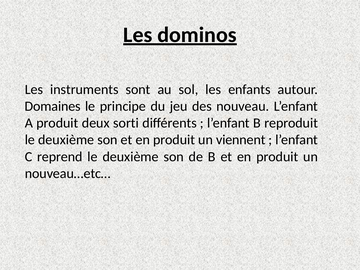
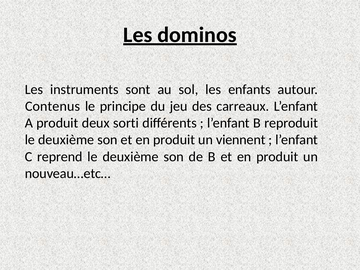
Domaines: Domaines -> Contenus
nouveau: nouveau -> carreaux
